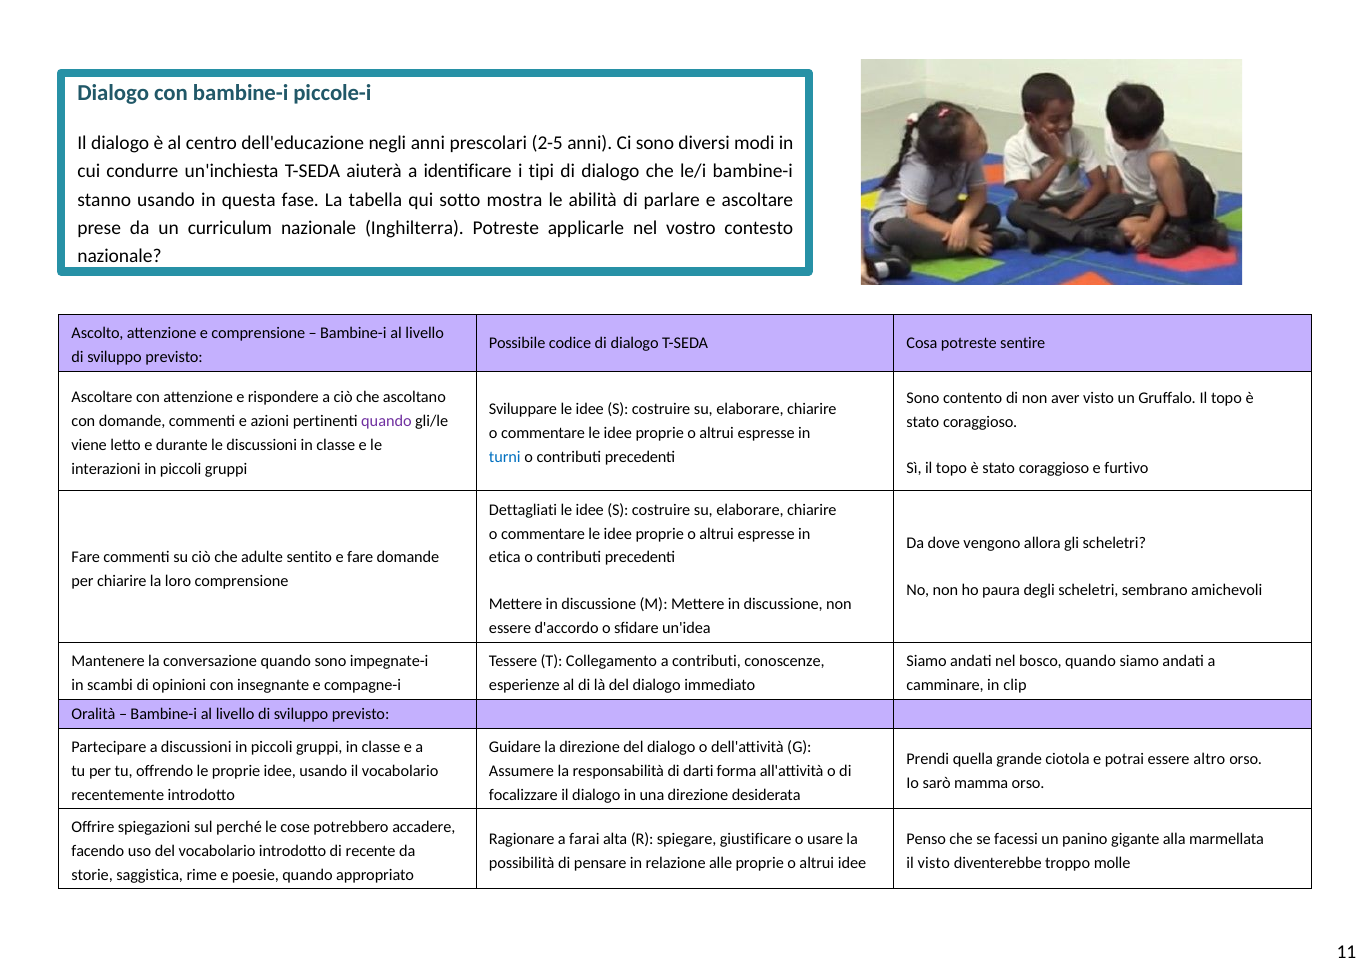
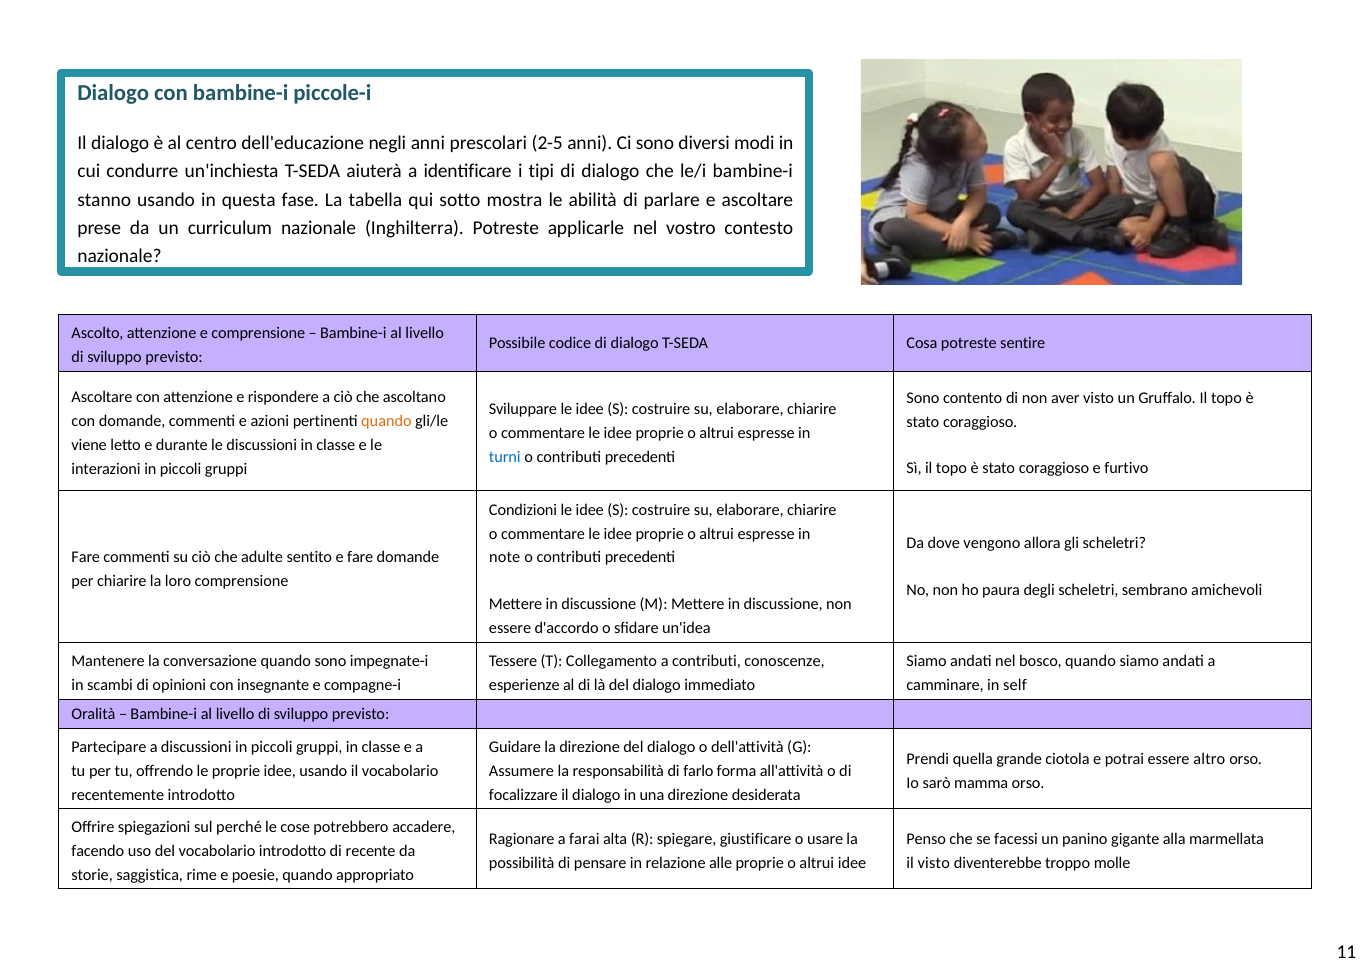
quando at (386, 422) colour: purple -> orange
Dettagliati: Dettagliati -> Condizioni
etica: etica -> note
clip: clip -> self
darti: darti -> farlo
